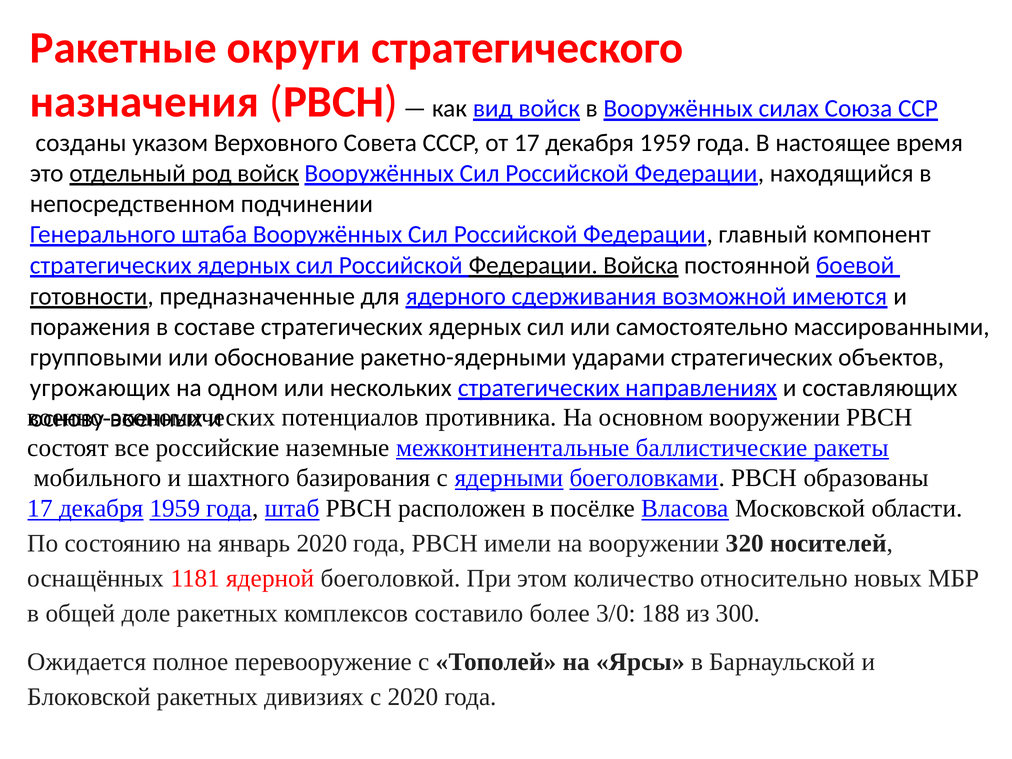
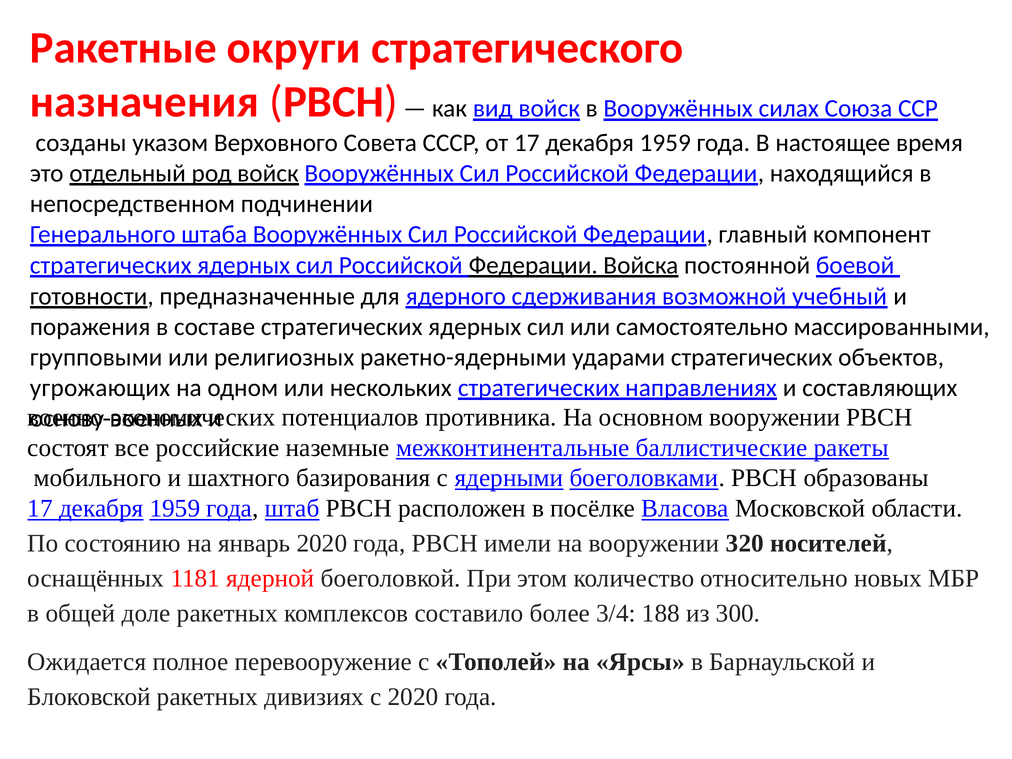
имеются: имеются -> учебный
обоснование: обоснование -> религиозных
3/0: 3/0 -> 3/4
